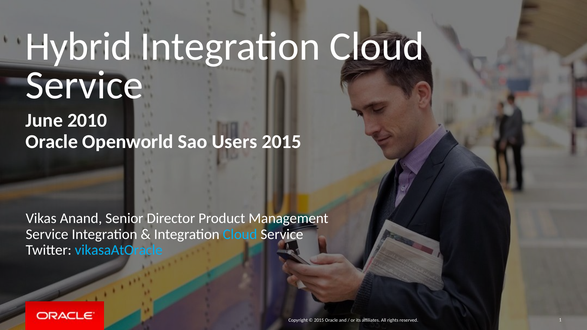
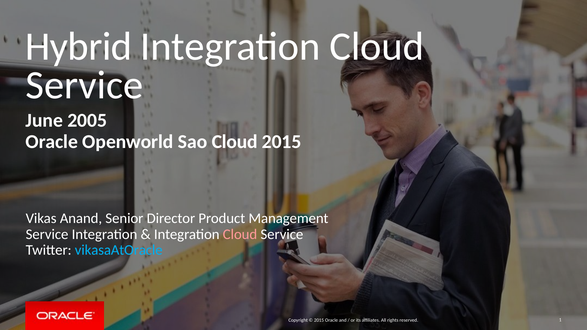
2010: 2010 -> 2005
Sao Users: Users -> Cloud
Cloud at (240, 234) colour: light blue -> pink
